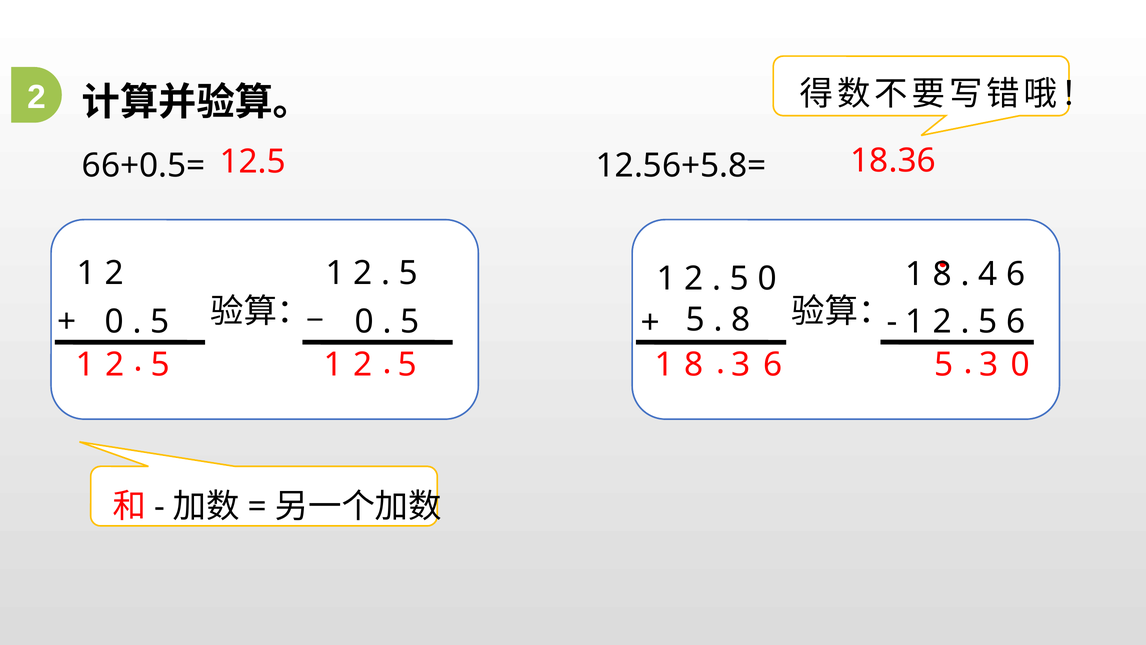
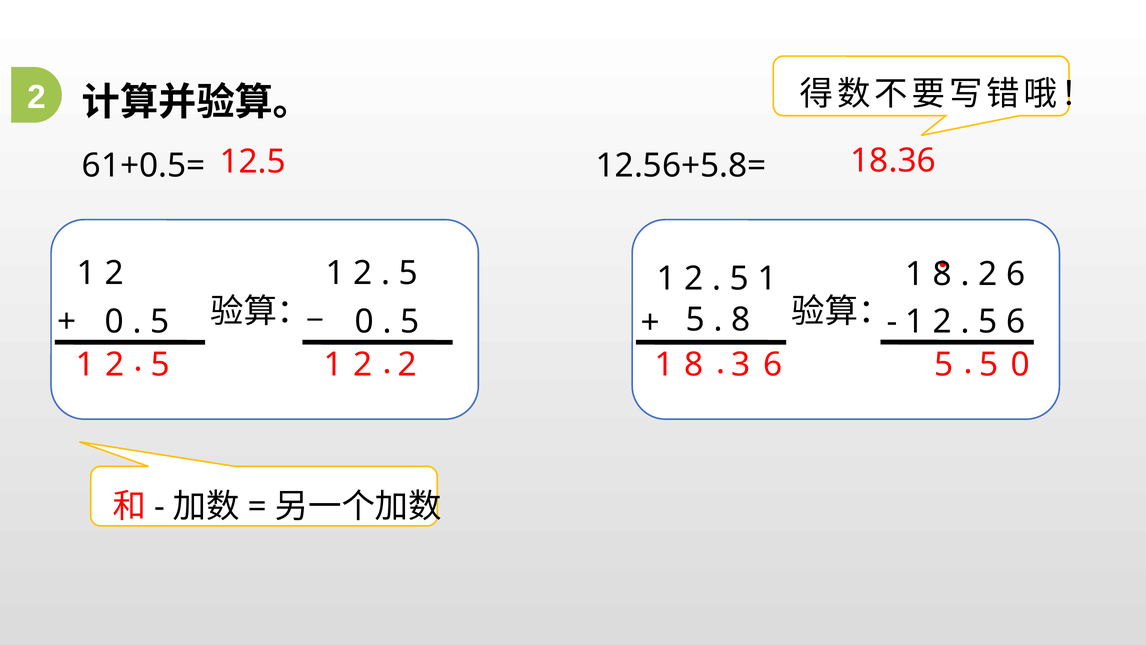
66+0.5=: 66+0.5= -> 61+0.5=
4 at (988, 274): 4 -> 2
0 at (767, 279): 0 -> 1
5 at (408, 364): 5 -> 2
5 3: 3 -> 5
